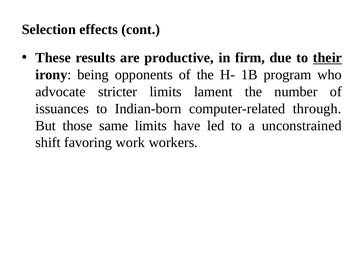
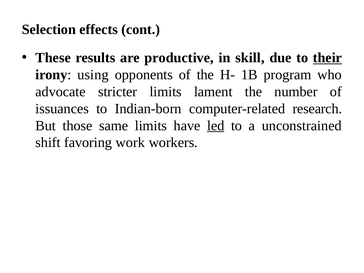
firm: firm -> skill
being: being -> using
through: through -> research
led underline: none -> present
